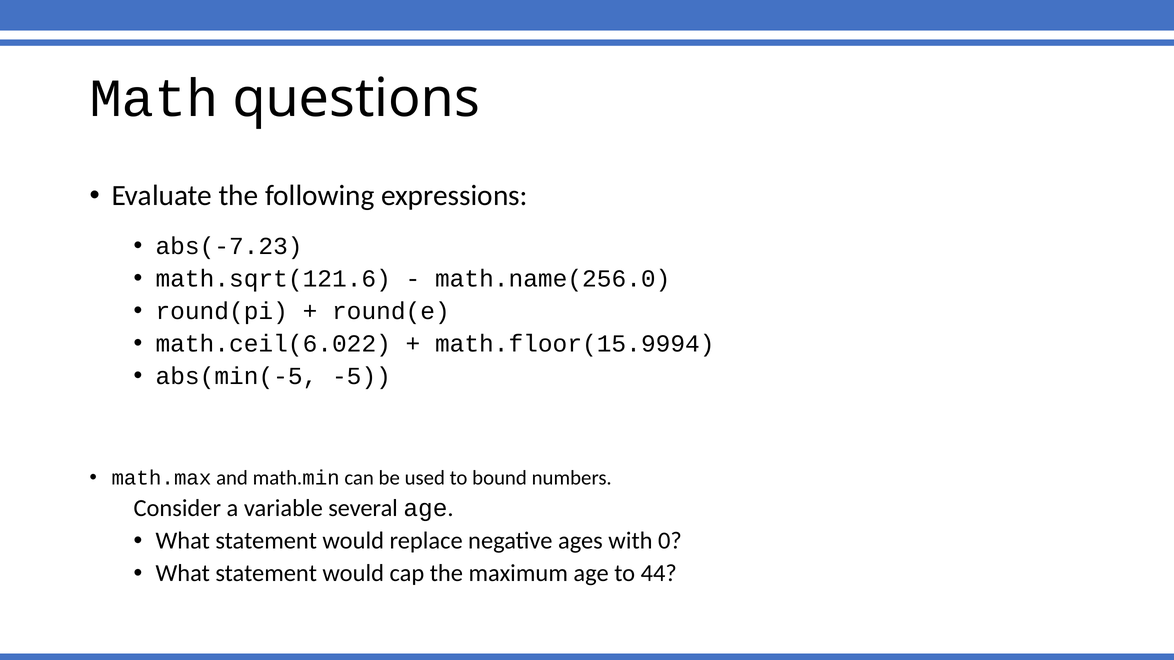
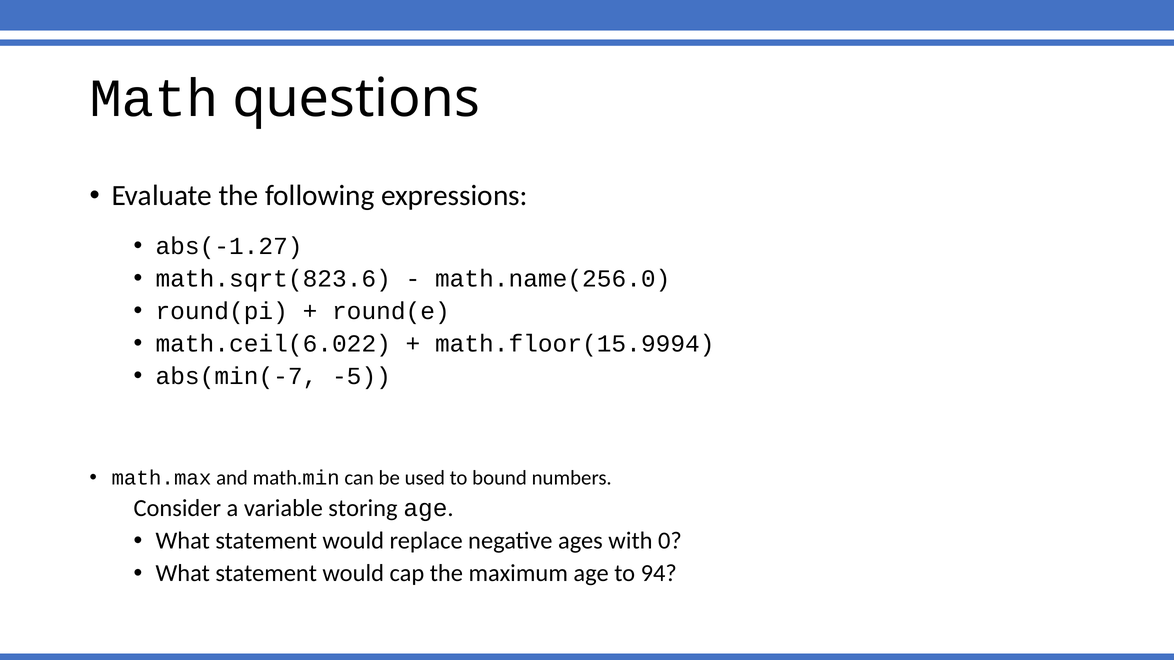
abs(-7.23: abs(-7.23 -> abs(-1.27
math.sqrt(121.6: math.sqrt(121.6 -> math.sqrt(823.6
abs(min(-5: abs(min(-5 -> abs(min(-7
several: several -> storing
44: 44 -> 94
